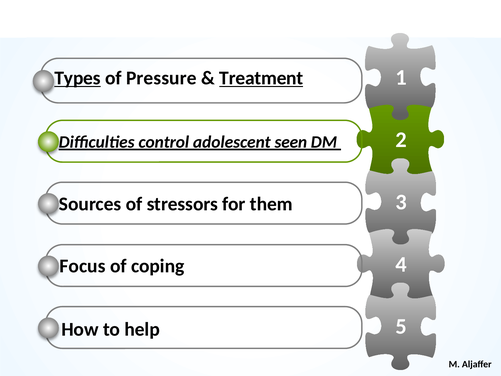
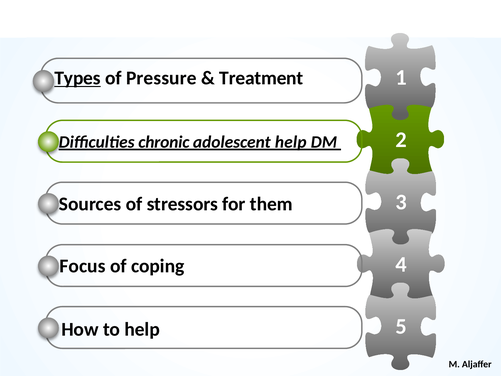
Treatment underline: present -> none
control: control -> chronic
adolescent seen: seen -> help
